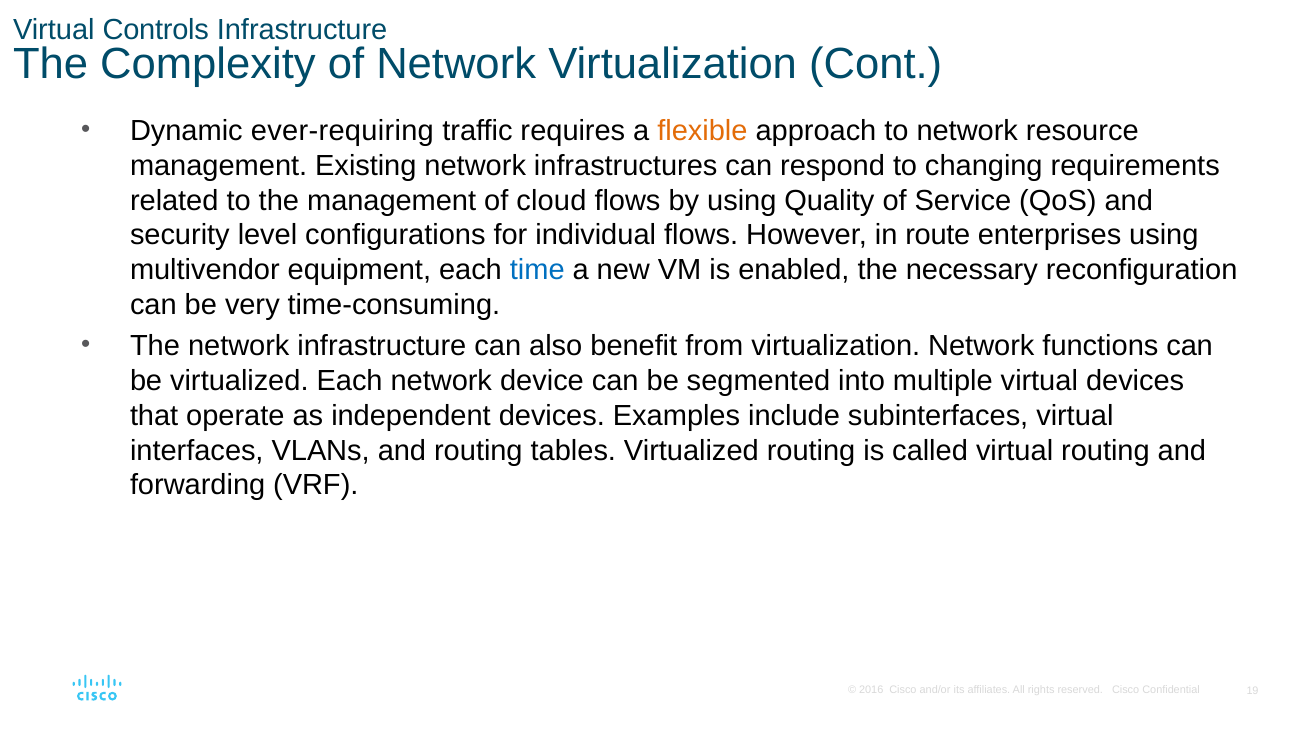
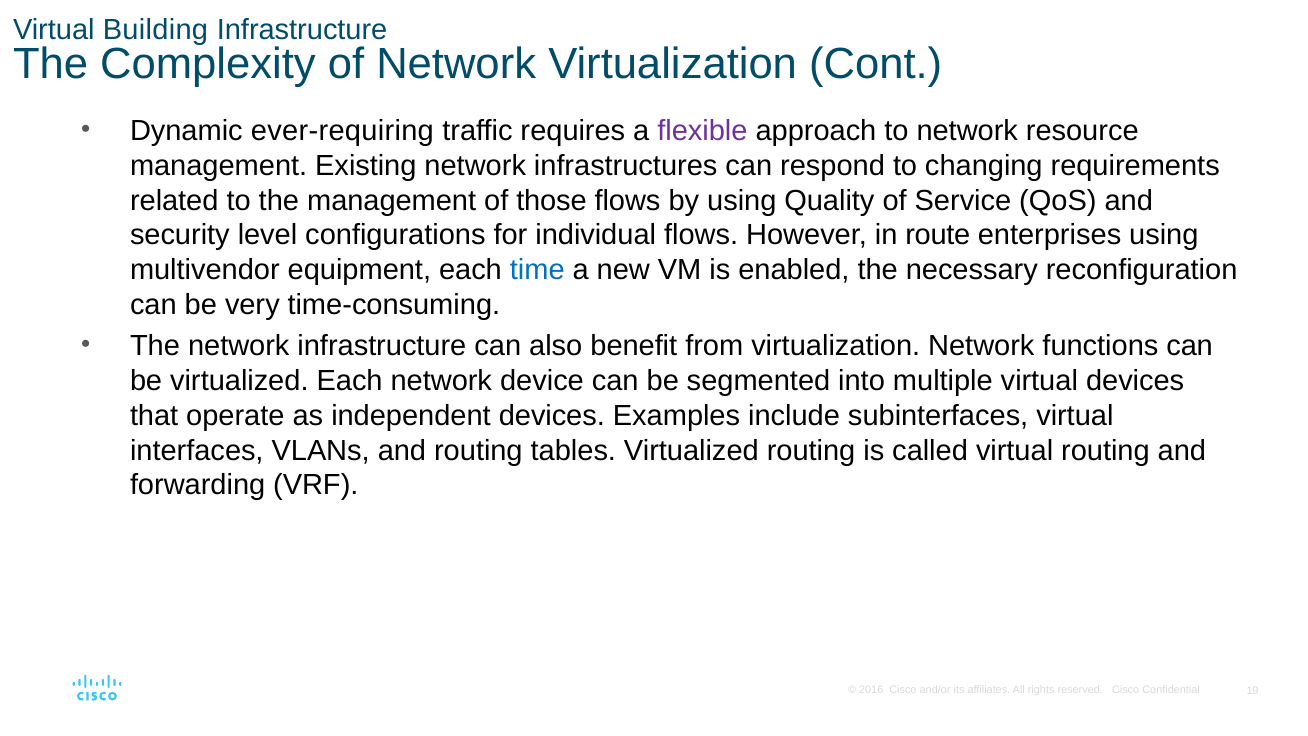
Controls: Controls -> Building
flexible colour: orange -> purple
cloud: cloud -> those
